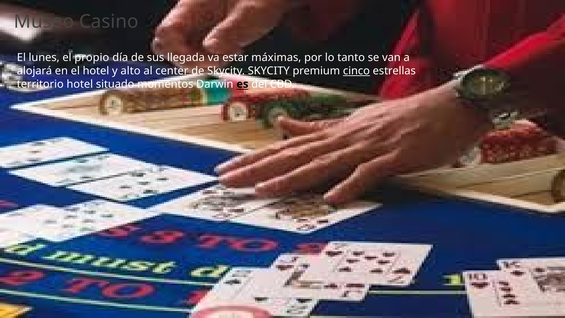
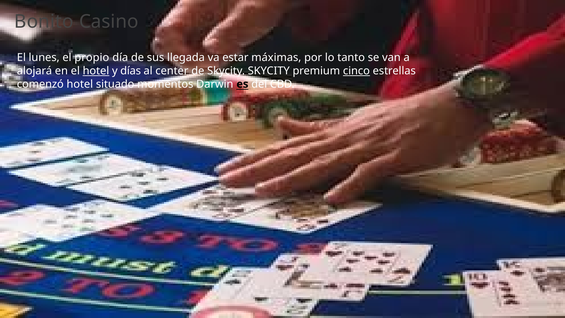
Museo: Museo -> Bonito
hotel at (96, 71) underline: none -> present
alto: alto -> días
territorio: territorio -> comenzó
